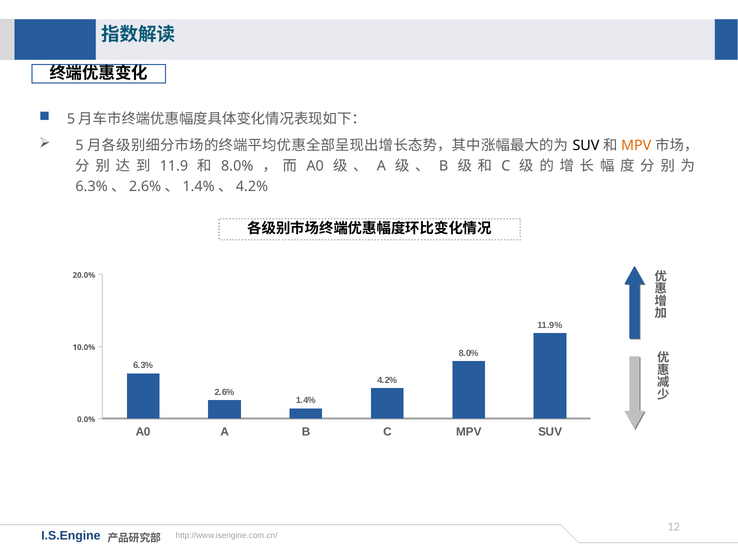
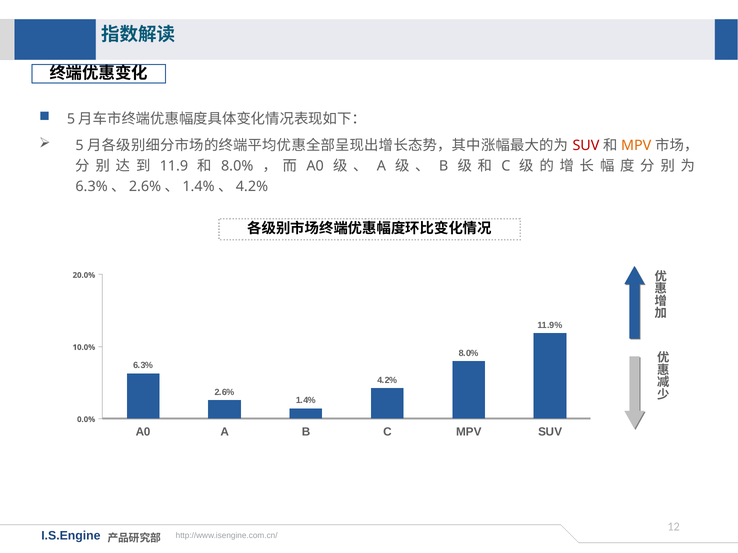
SUV at (586, 146) colour: black -> red
